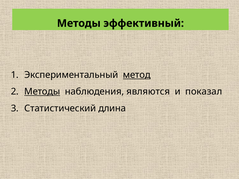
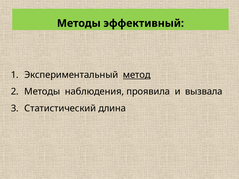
Методы at (42, 92) underline: present -> none
являются: являются -> проявила
показал: показал -> вызвала
